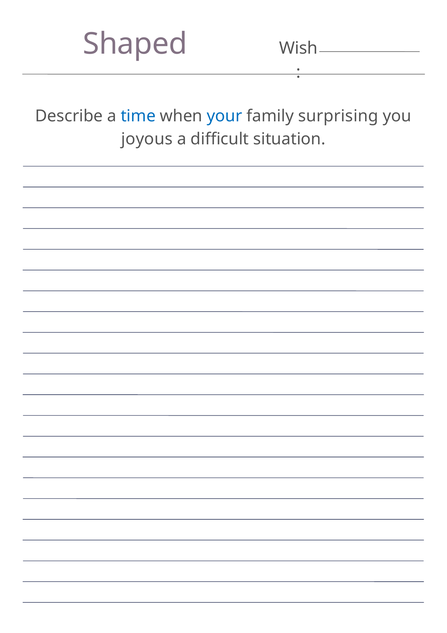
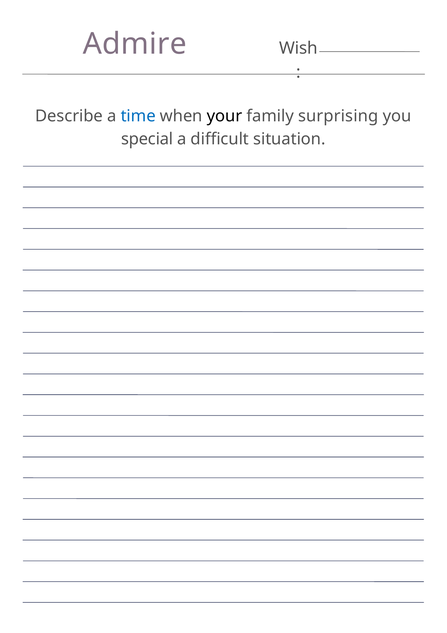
Shaped: Shaped -> Admire
your colour: blue -> black
joyous: joyous -> special
